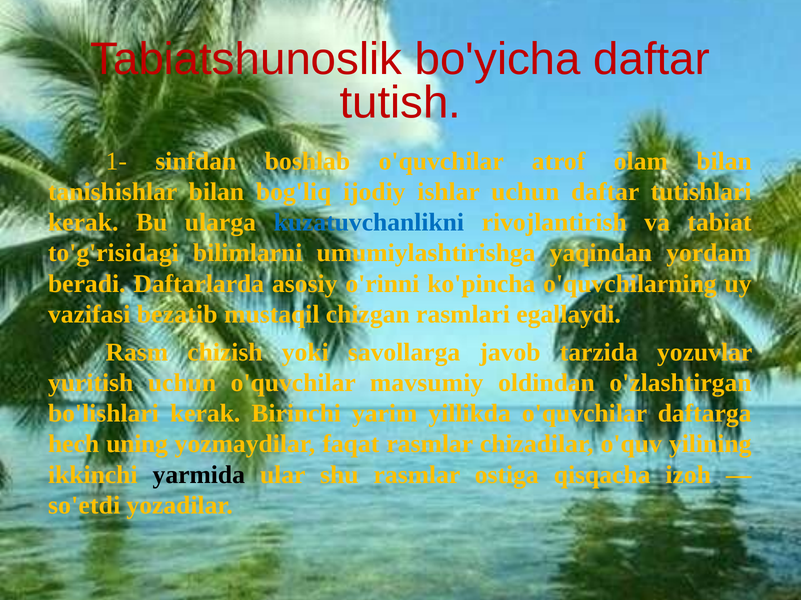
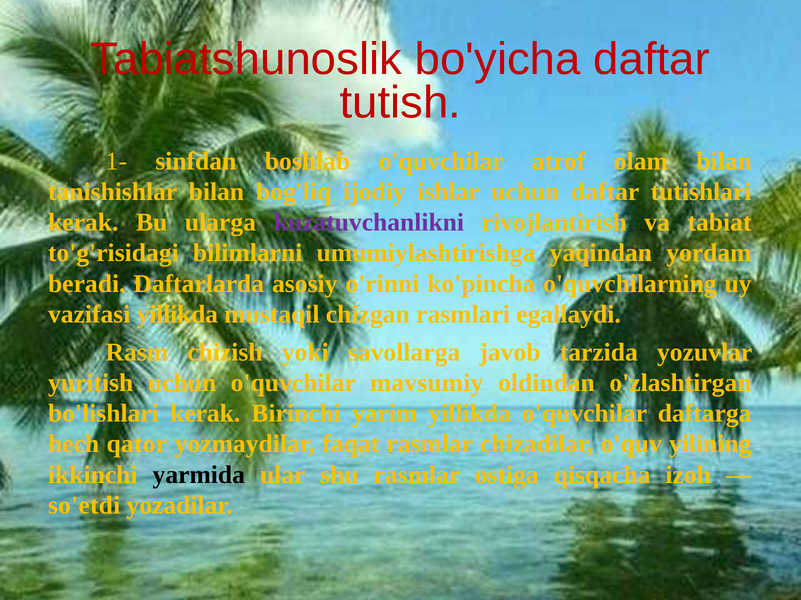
kuzatuvchanlikni colour: blue -> purple
vazifasi bezatib: bezatib -> yillikda
uning: uning -> qator
